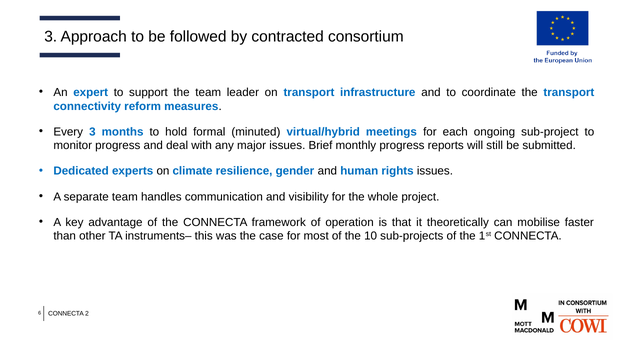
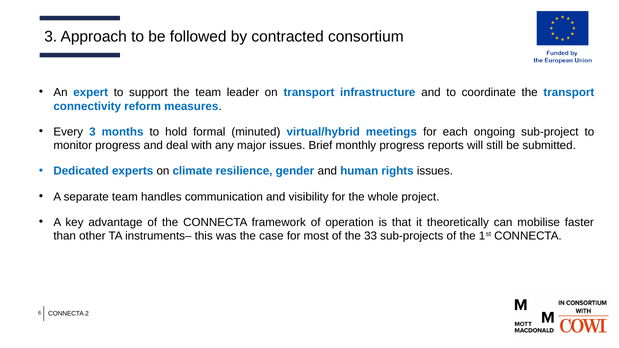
10: 10 -> 33
